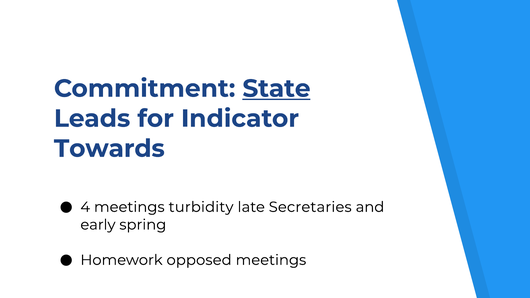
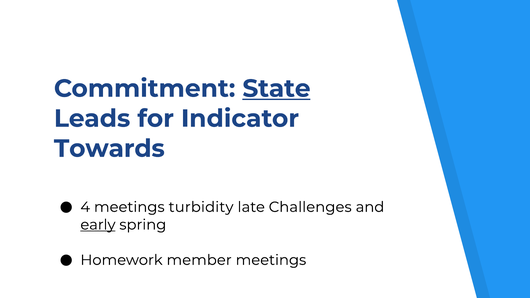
Secretaries: Secretaries -> Challenges
early underline: none -> present
opposed: opposed -> member
